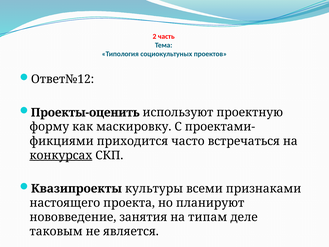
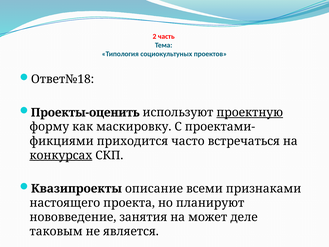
Ответ№12: Ответ№12 -> Ответ№18
проектную underline: none -> present
культуры: культуры -> описание
типам: типам -> может
